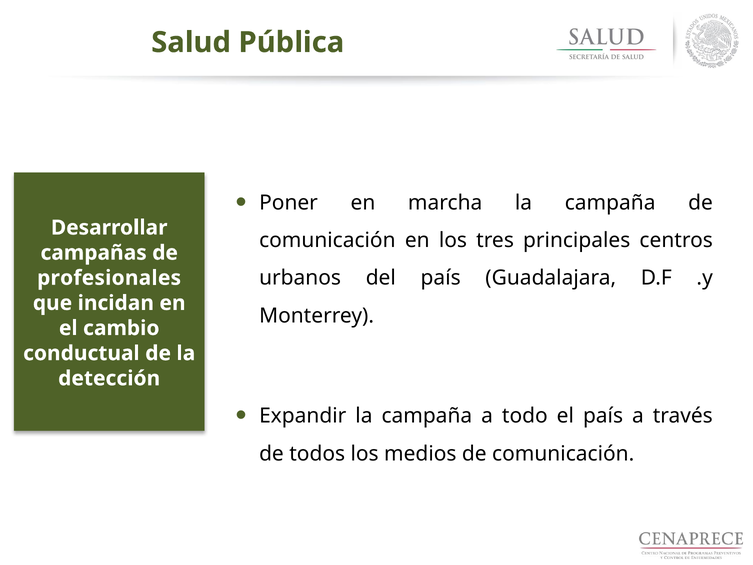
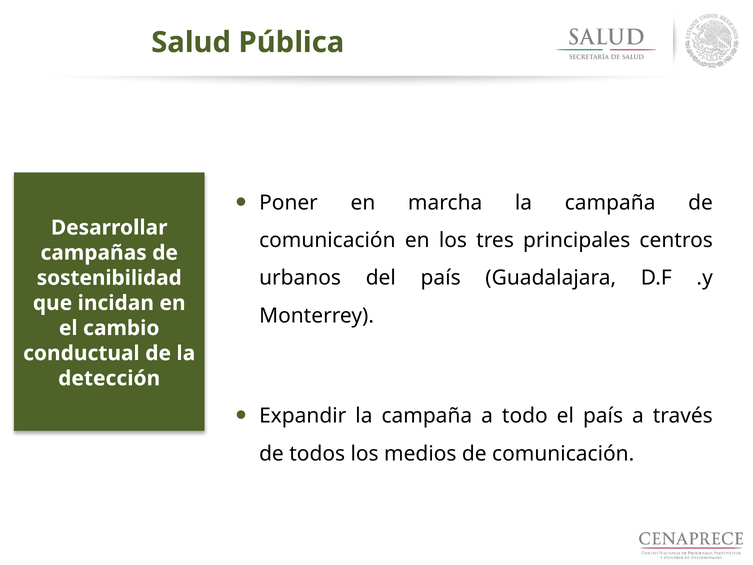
profesionales: profesionales -> sostenibilidad
